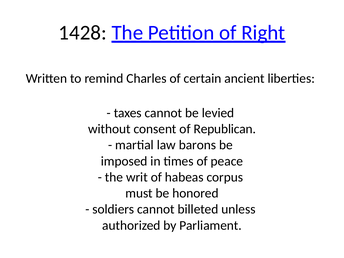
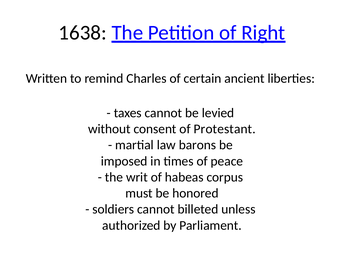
1428: 1428 -> 1638
Republican: Republican -> Protestant
